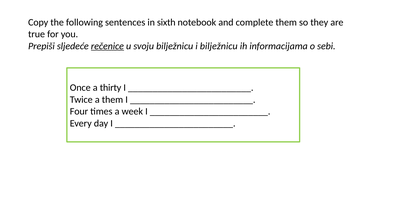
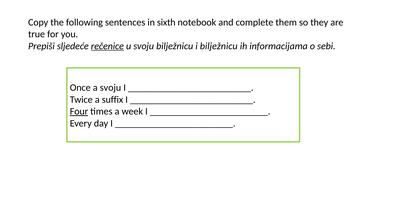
a thirty: thirty -> svoju
a them: them -> suffix
Four underline: none -> present
